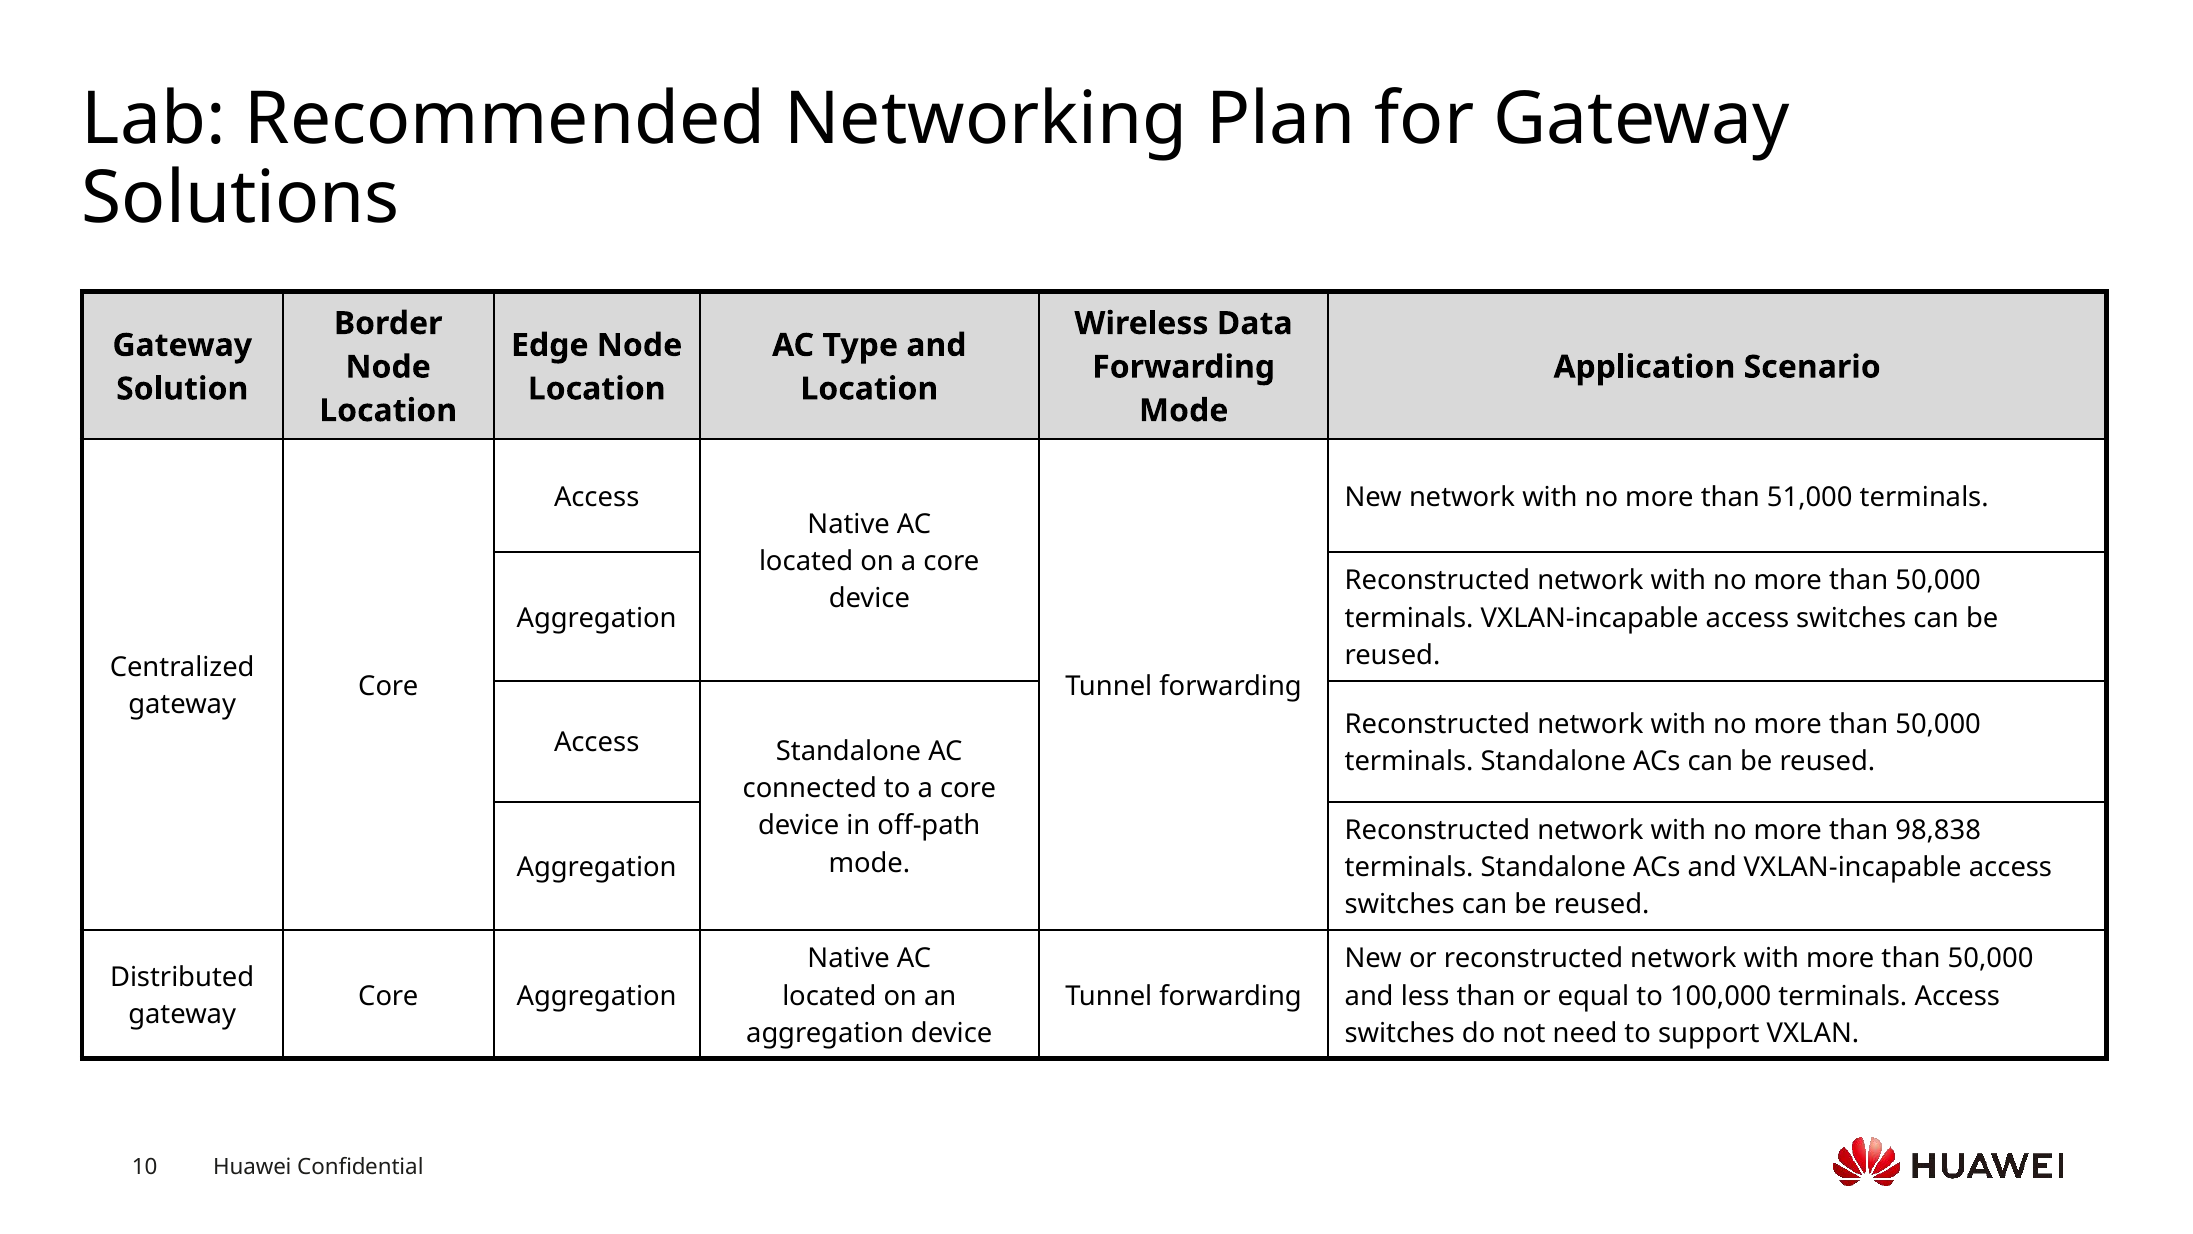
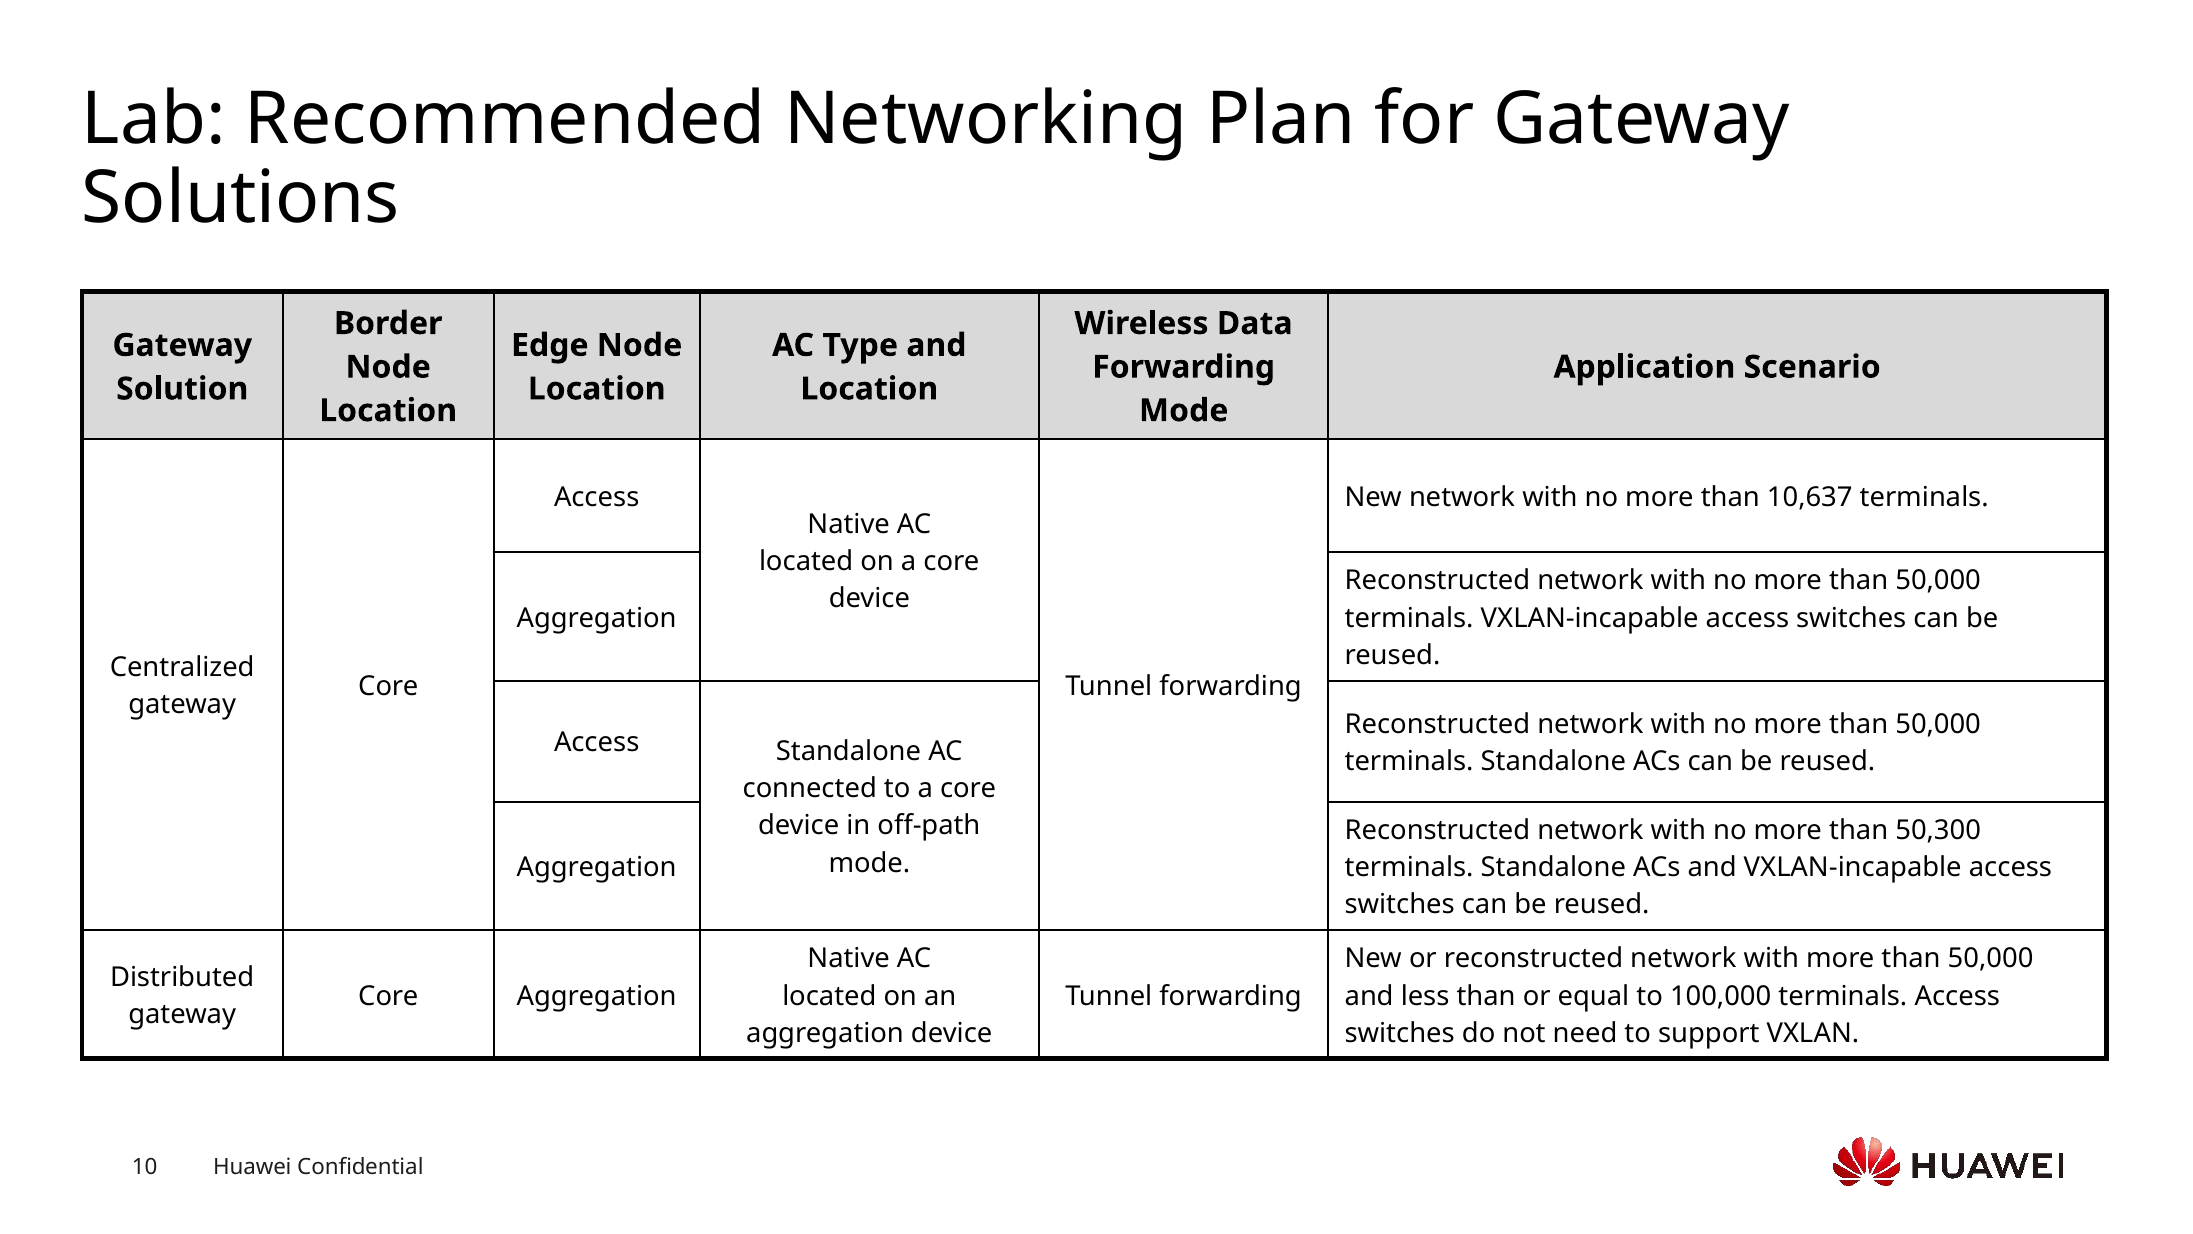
51,000: 51,000 -> 10,637
98,838: 98,838 -> 50,300
